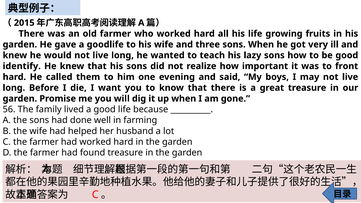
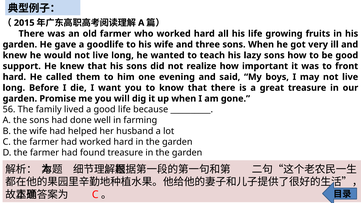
identify: identify -> support
